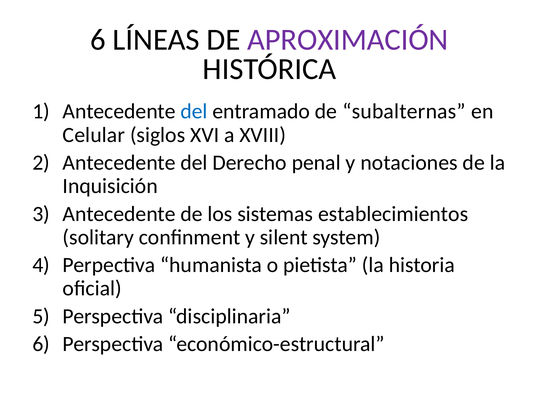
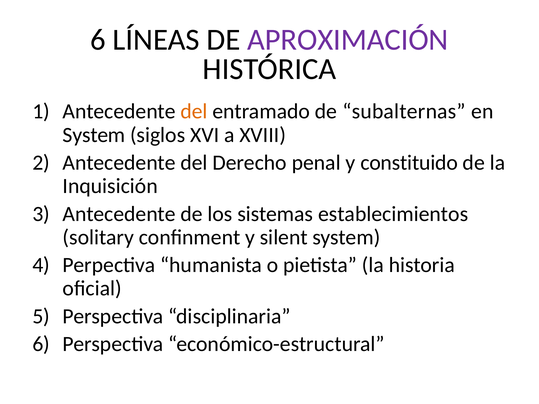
del at (194, 112) colour: blue -> orange
Celular at (94, 135): Celular -> System
notaciones: notaciones -> constituido
